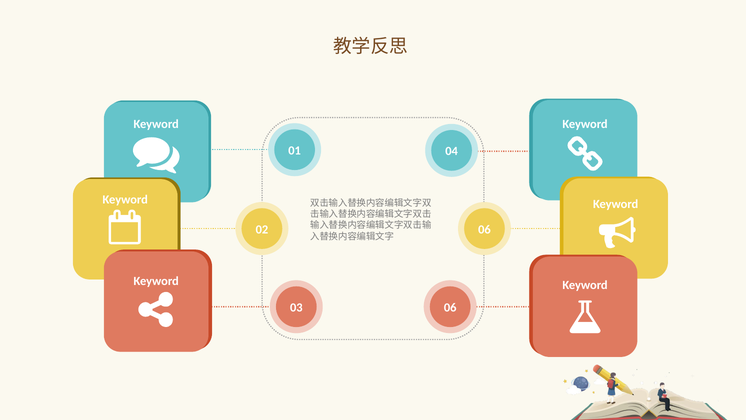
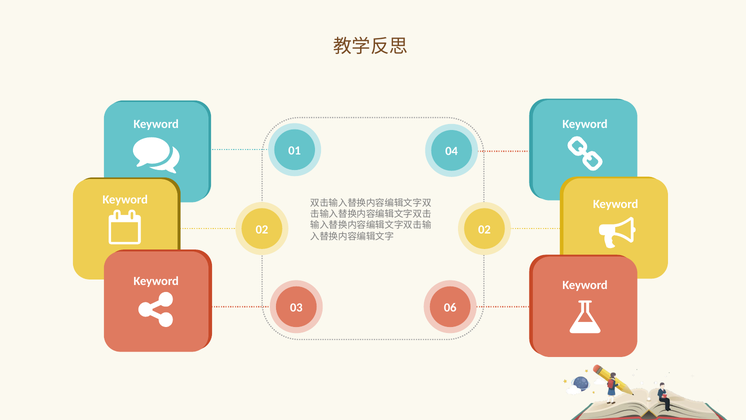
02 06: 06 -> 02
